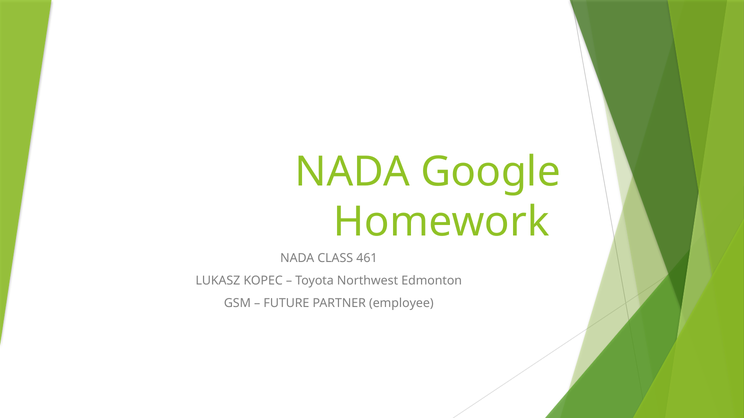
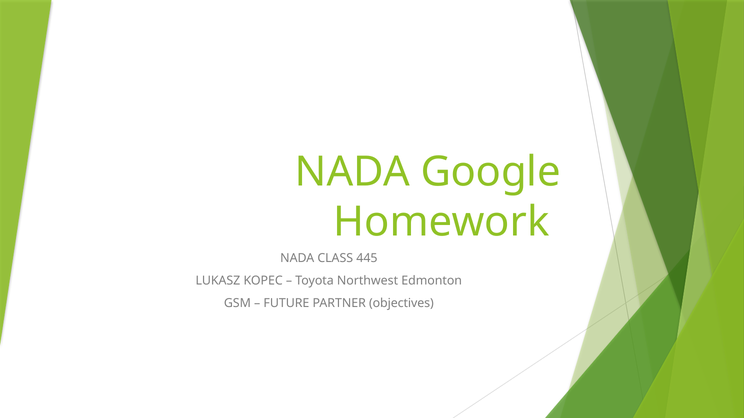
461: 461 -> 445
employee: employee -> objectives
